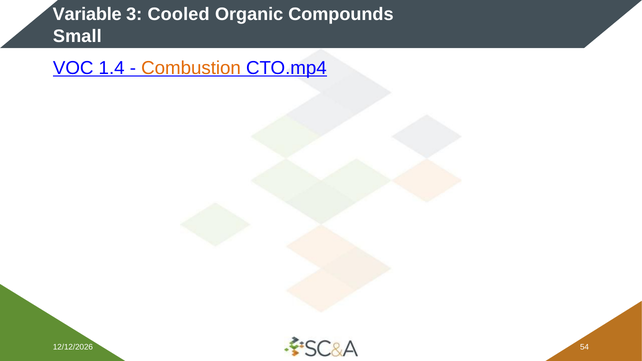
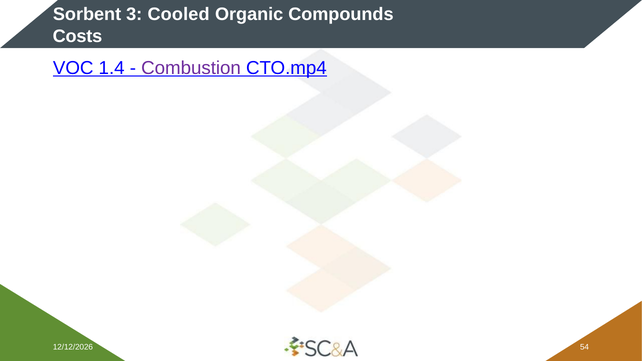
Variable: Variable -> Sorbent
Small: Small -> Costs
Combustion colour: orange -> purple
